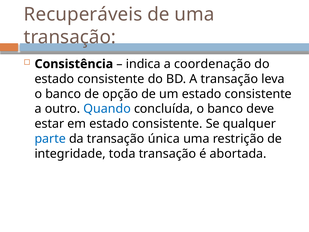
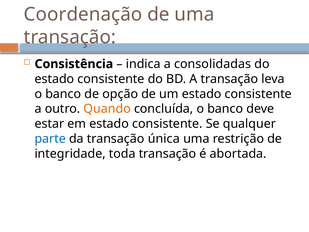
Recuperáveis: Recuperáveis -> Coordenação
coordenação: coordenação -> consolidadas
Quando colour: blue -> orange
